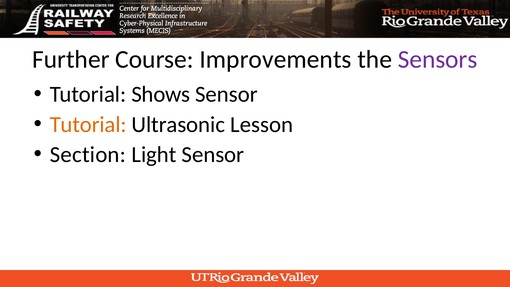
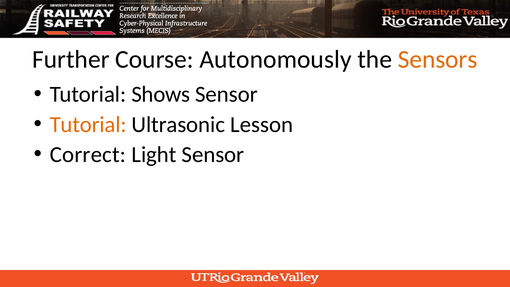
Improvements: Improvements -> Autonomously
Sensors colour: purple -> orange
Section: Section -> Correct
